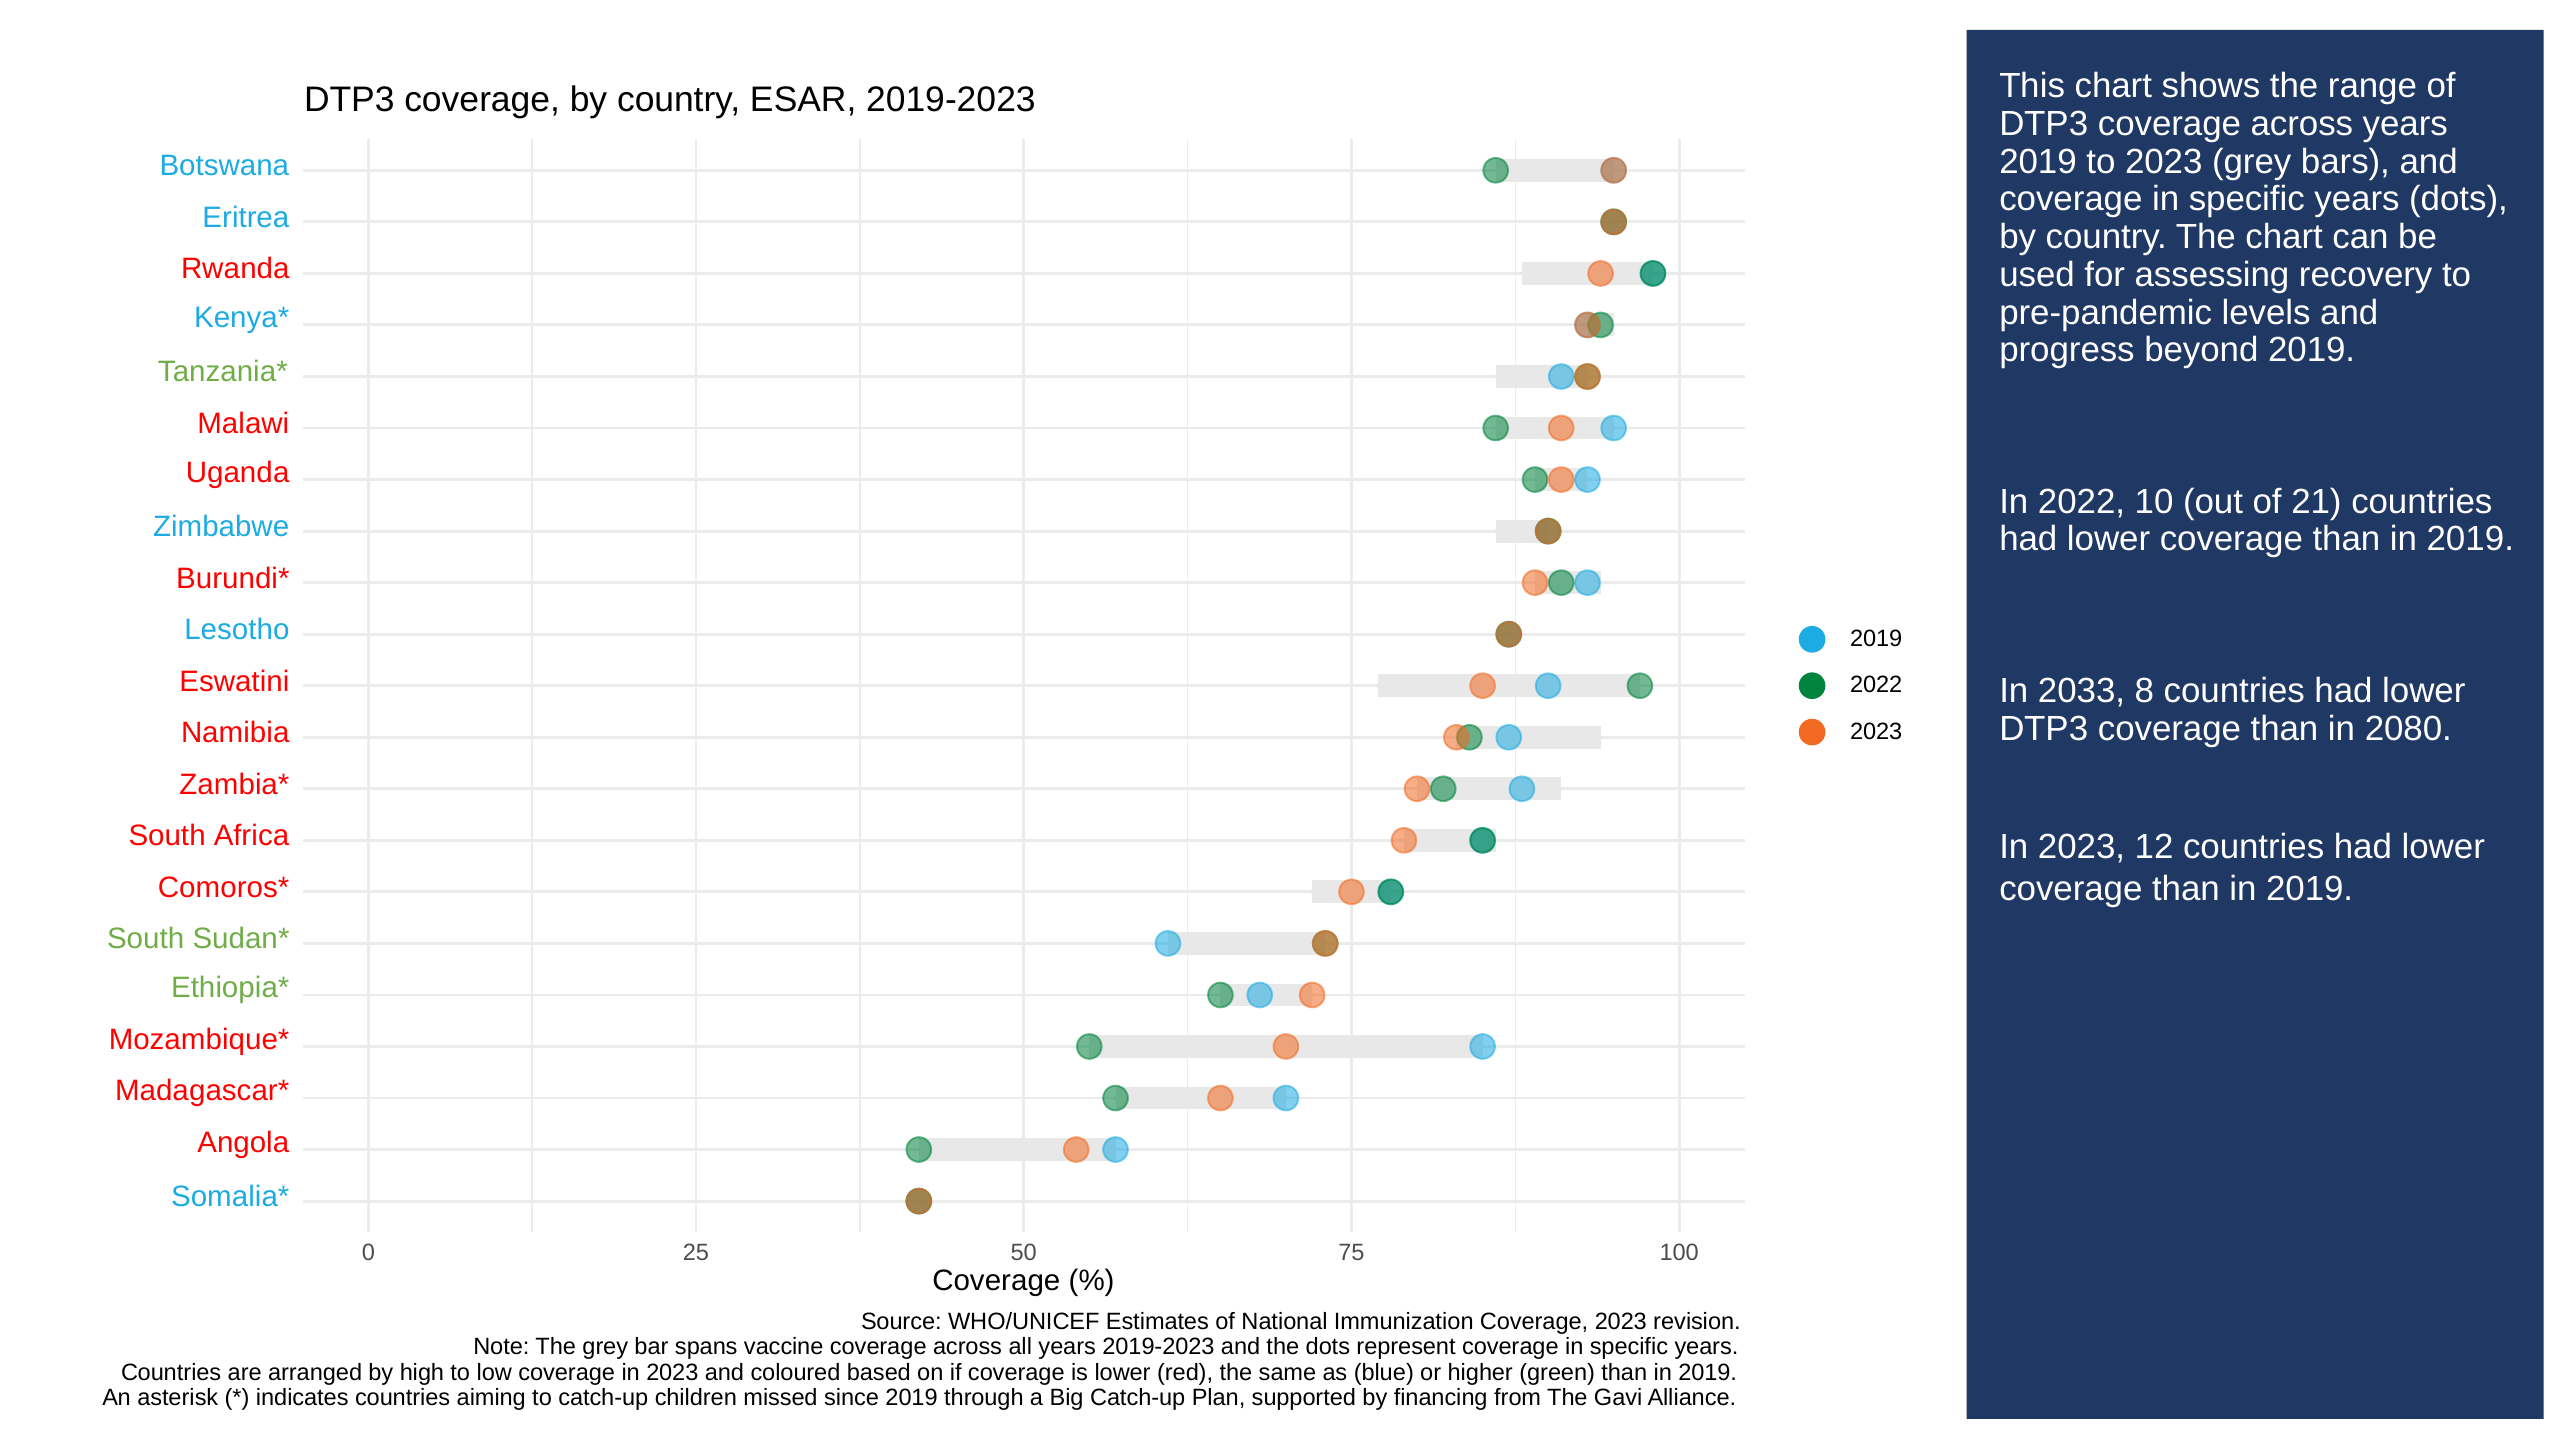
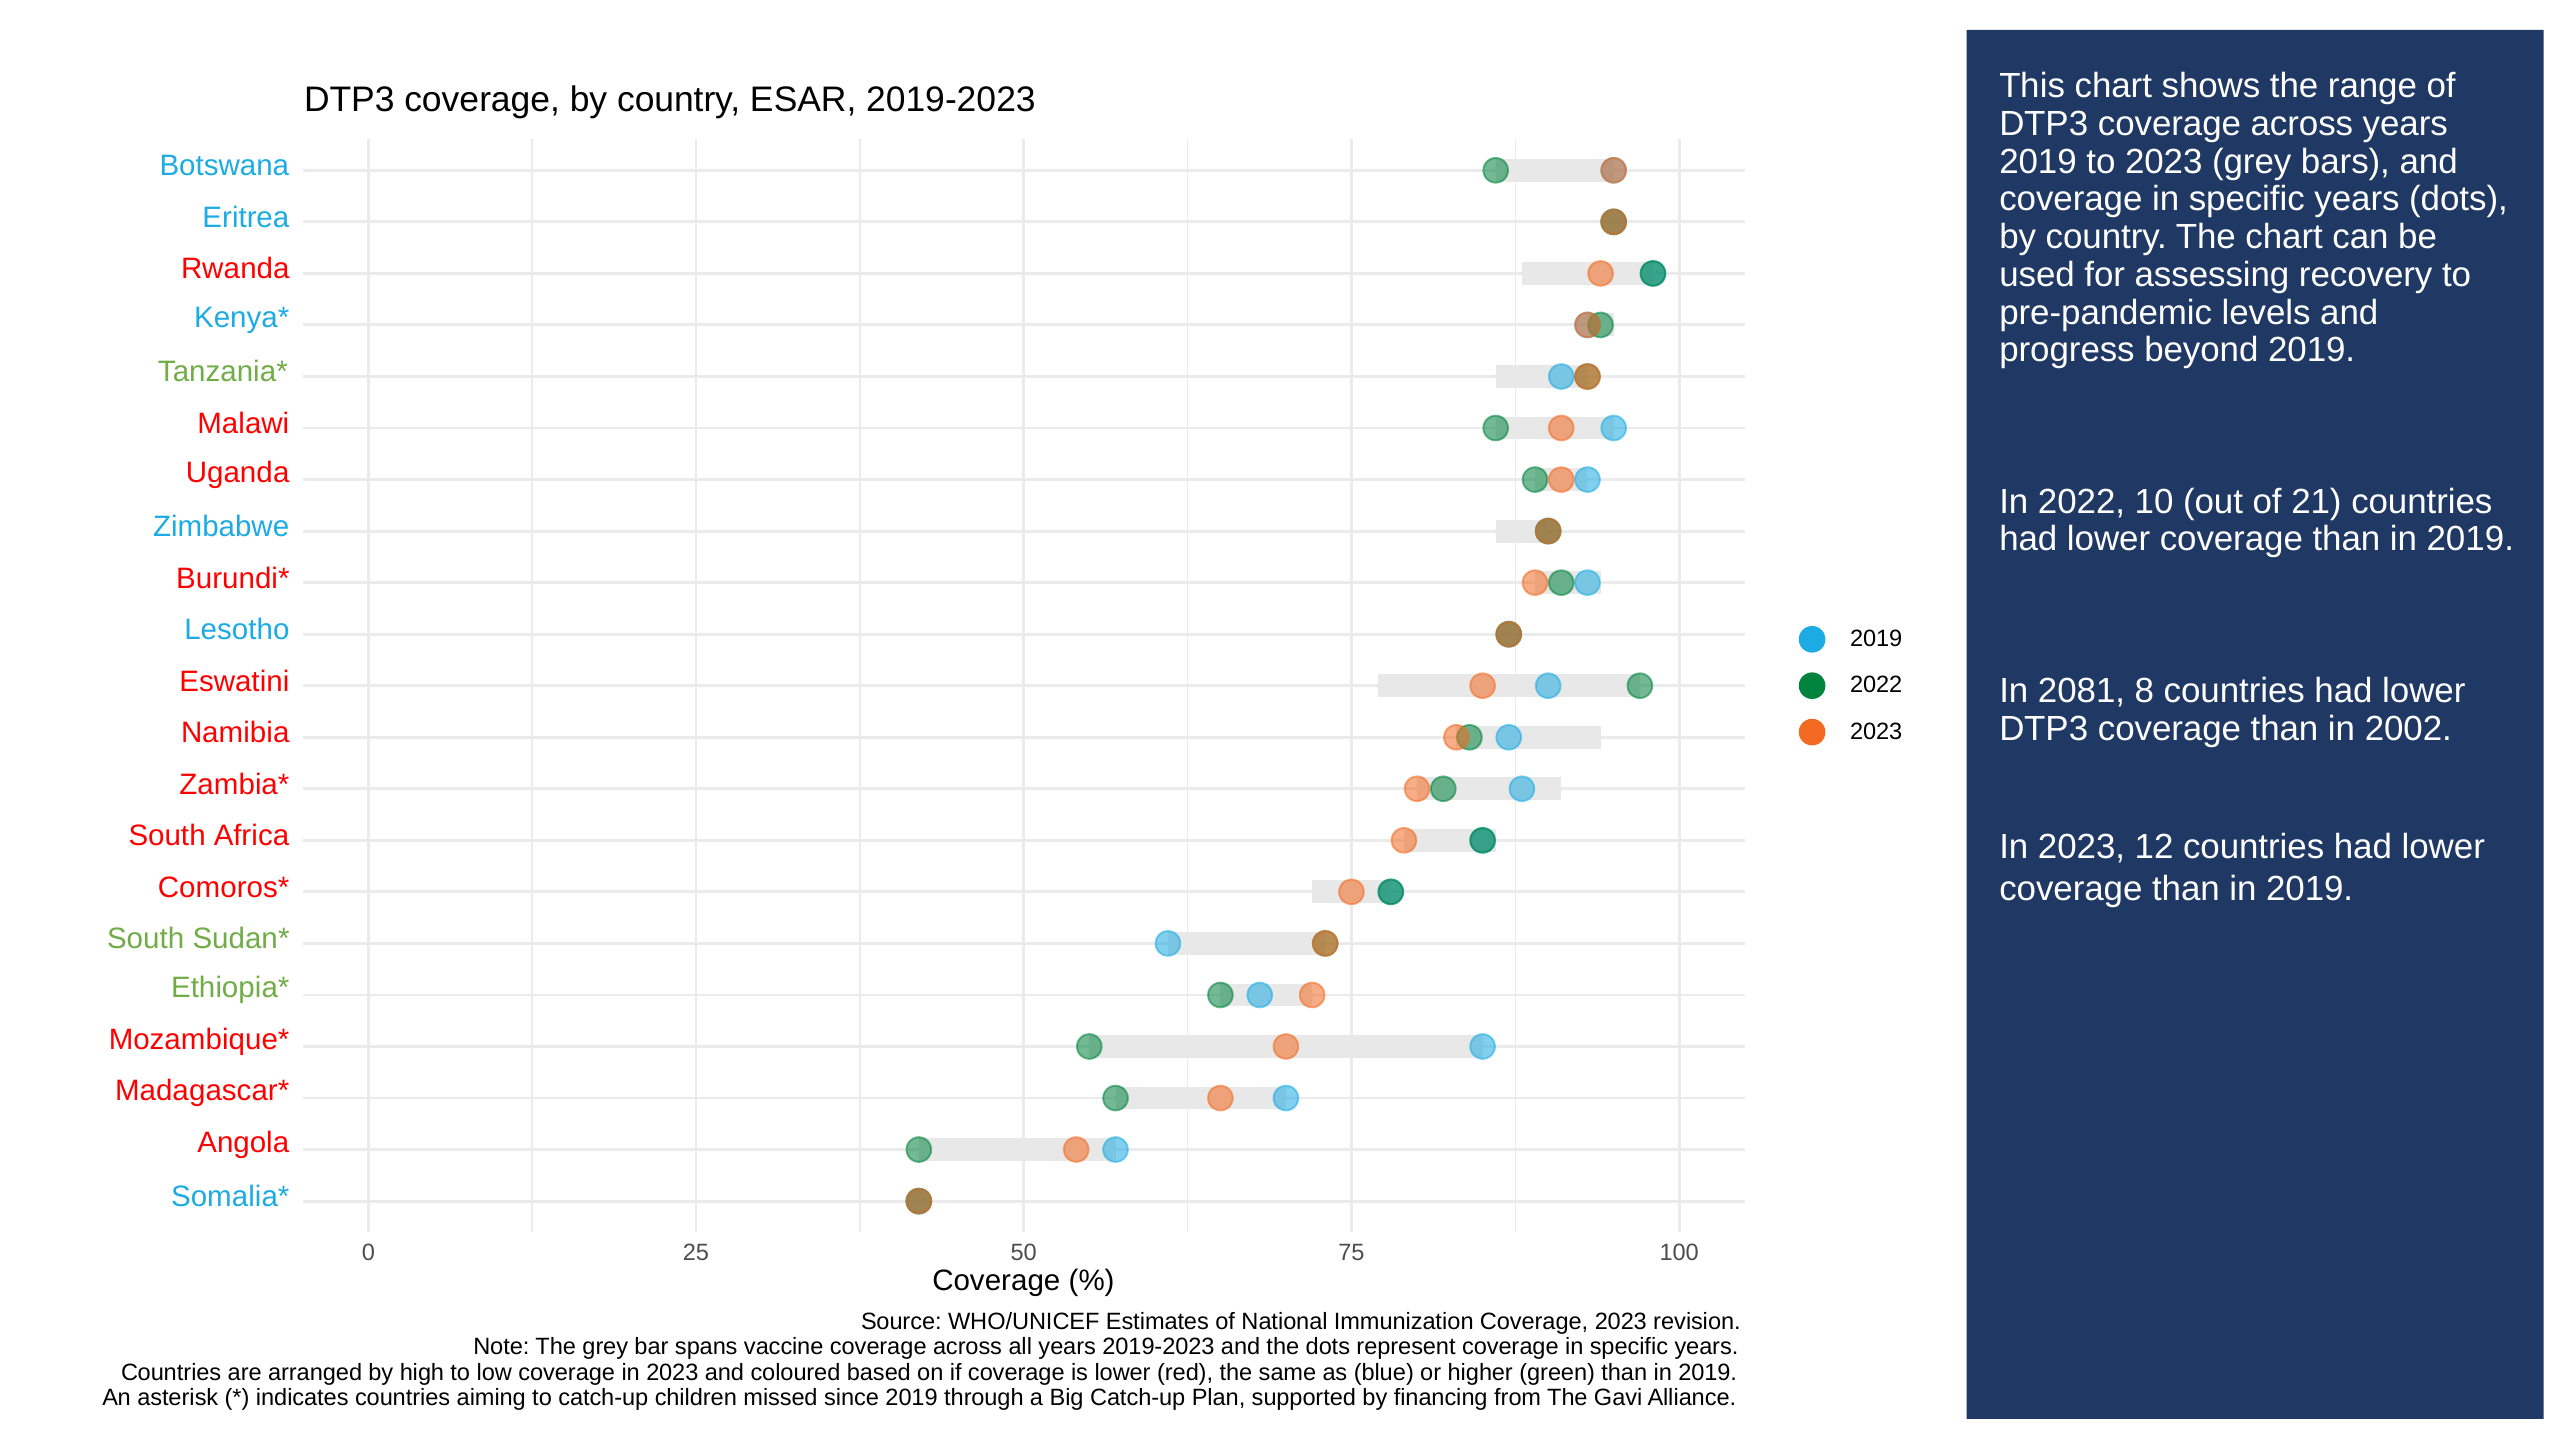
2033: 2033 -> 2081
2080: 2080 -> 2002
